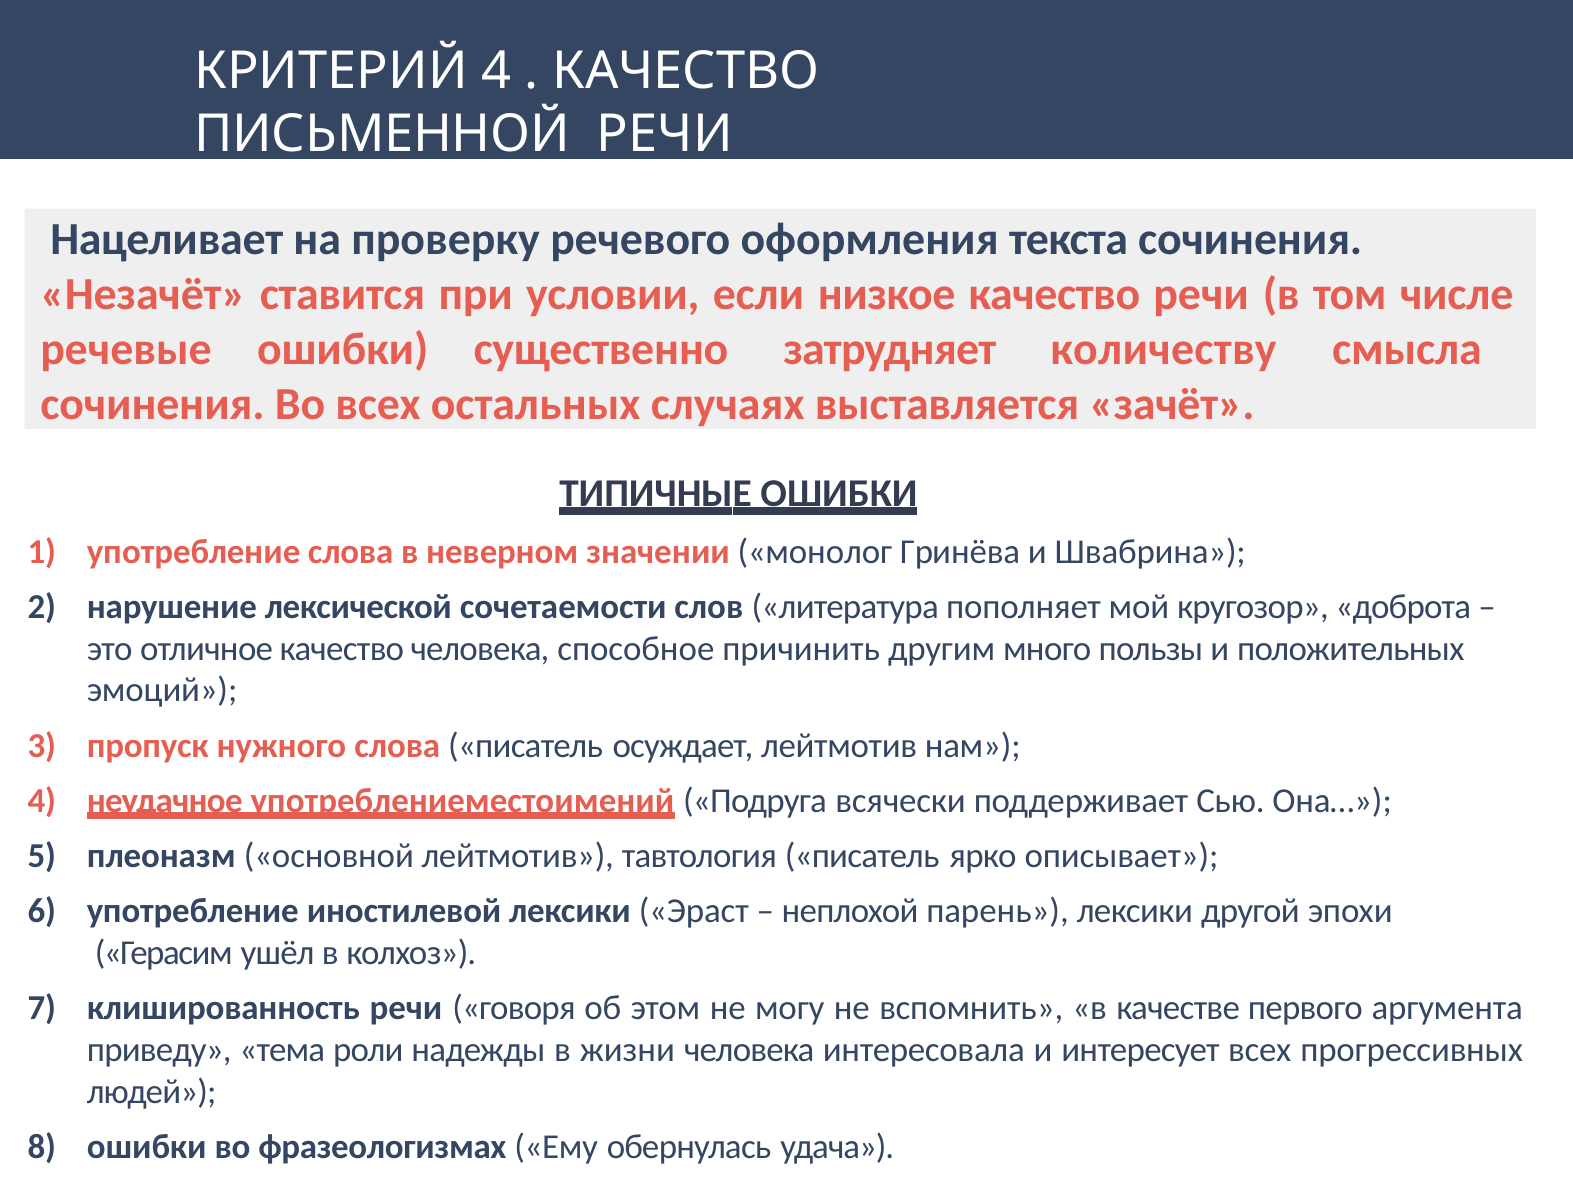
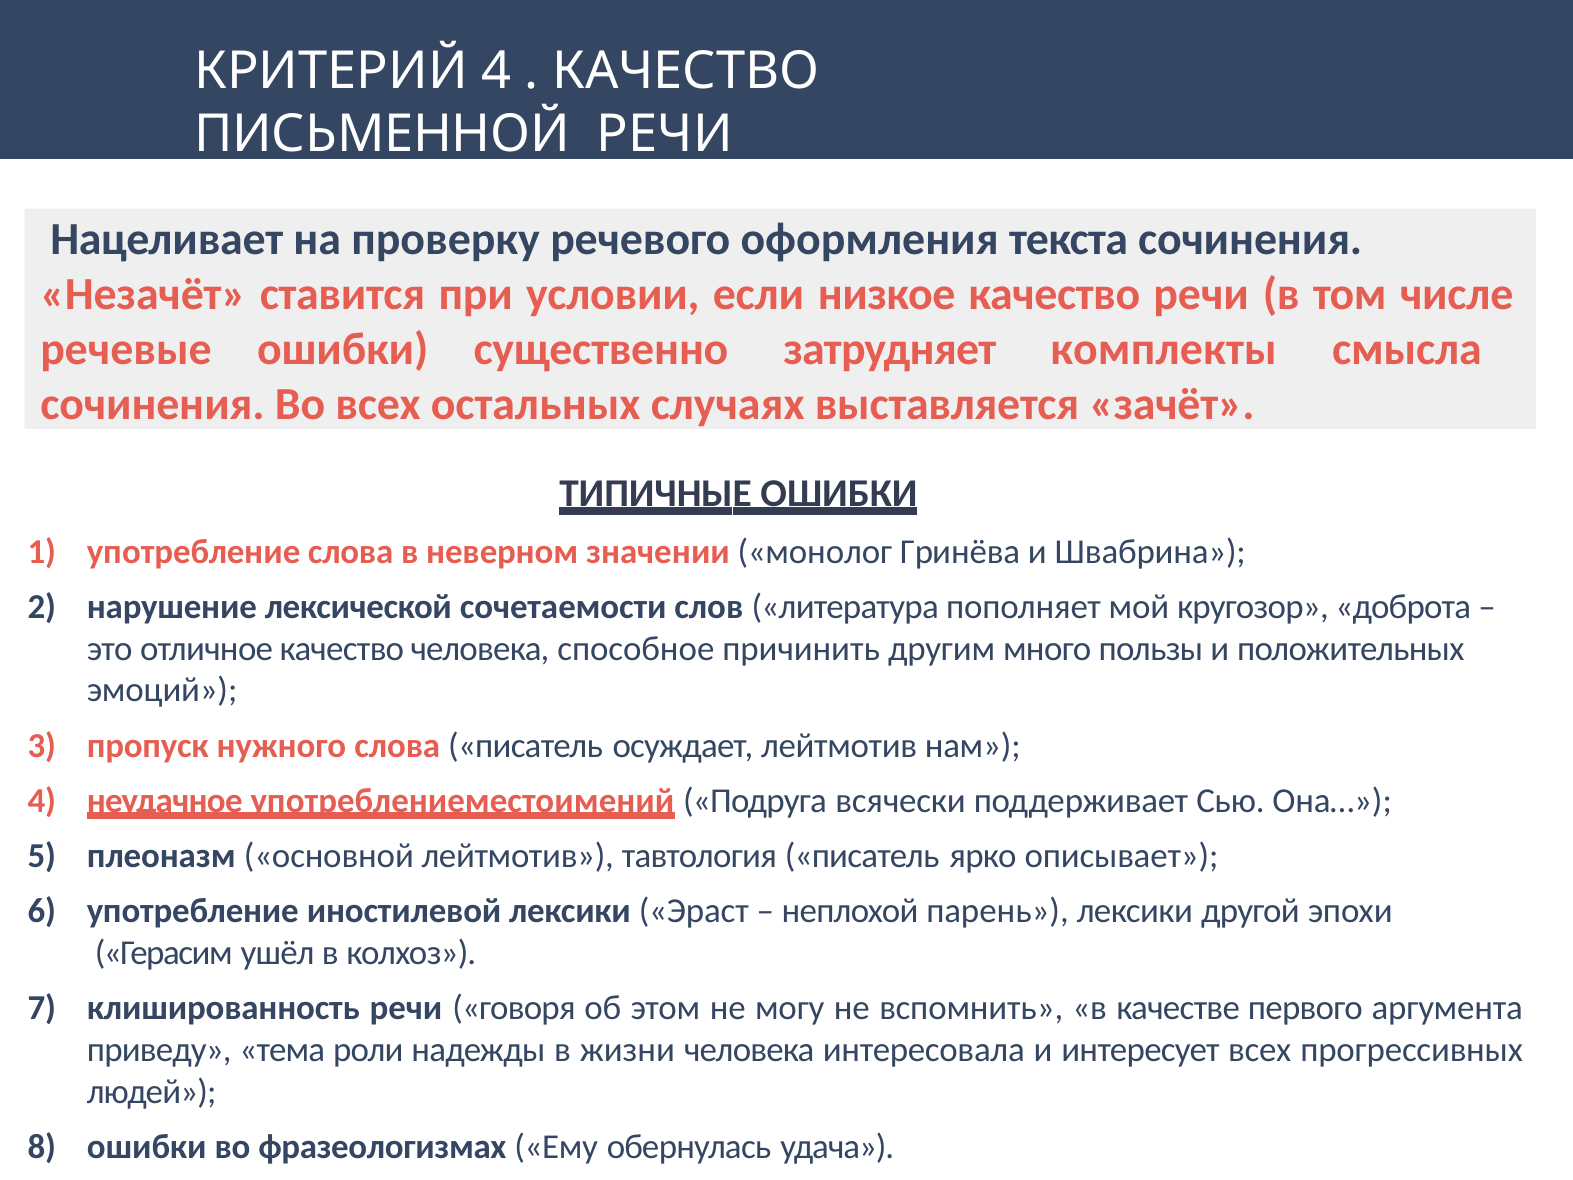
количеству: количеству -> комплекты
